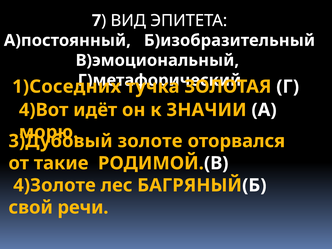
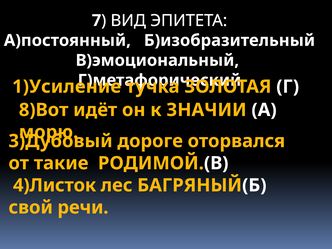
1)Соседних: 1)Соседних -> 1)Усиление
4)Вот: 4)Вот -> 8)Вот
золоте: золоте -> дороге
4)Золоте: 4)Золоте -> 4)Листок
